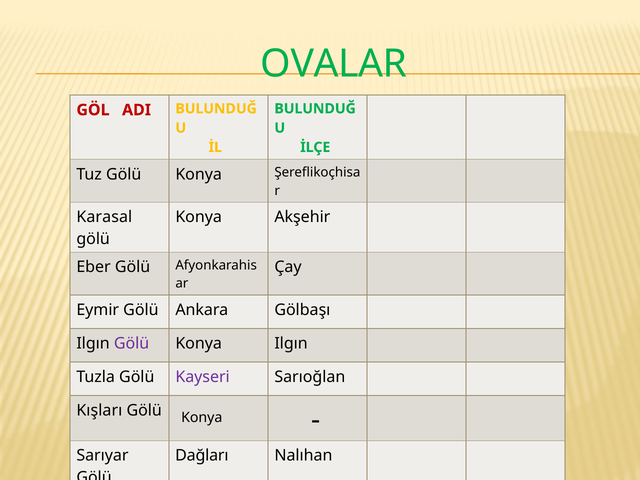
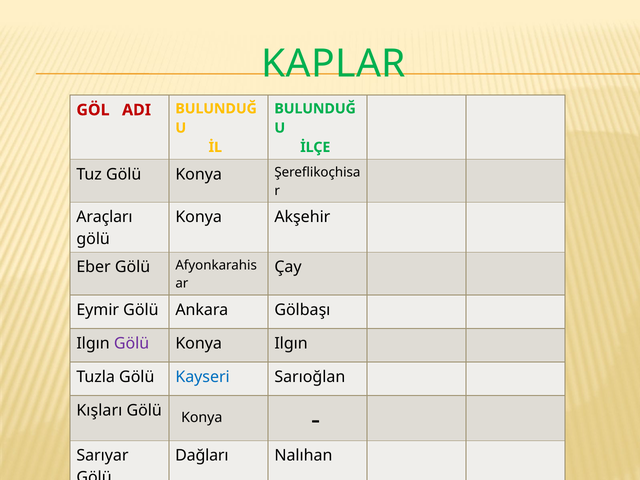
OVALAR: OVALAR -> KAPLAR
Karasal: Karasal -> Araçları
Kayseri colour: purple -> blue
